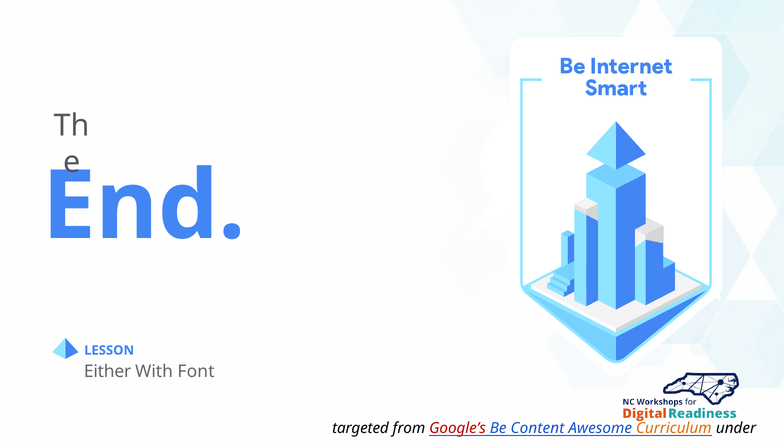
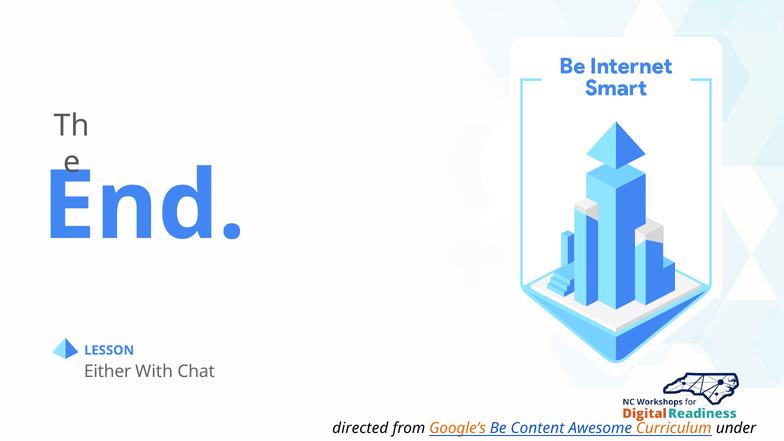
Font: Font -> Chat
targeted: targeted -> directed
Google’s colour: red -> orange
